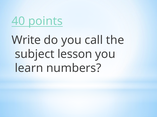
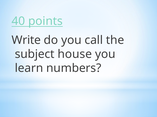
lesson: lesson -> house
